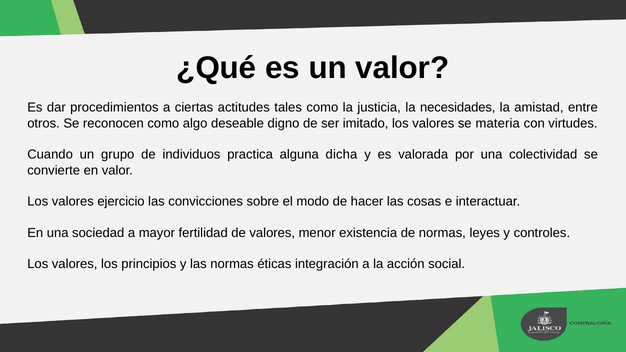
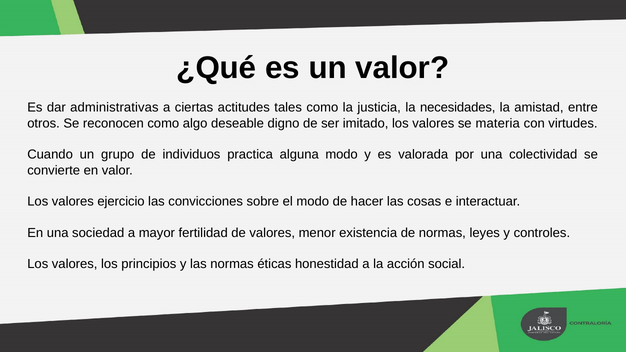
procedimientos: procedimientos -> administrativas
alguna dicha: dicha -> modo
integración: integración -> honestidad
